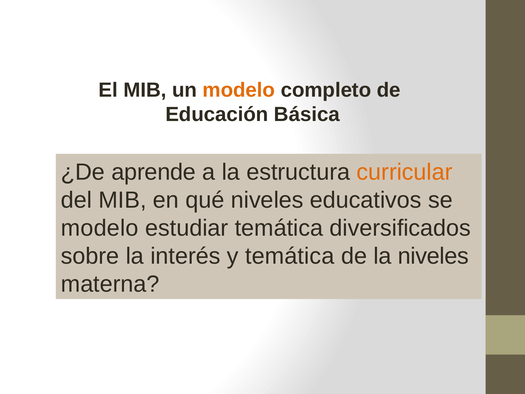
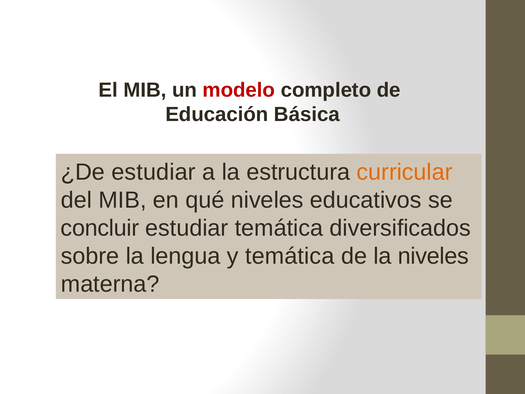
modelo at (239, 90) colour: orange -> red
¿De aprende: aprende -> estudiar
modelo at (100, 228): modelo -> concluir
interés: interés -> lengua
